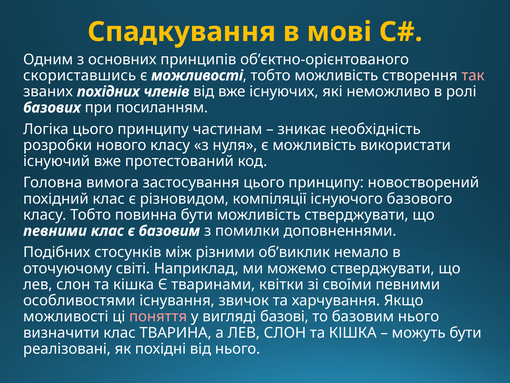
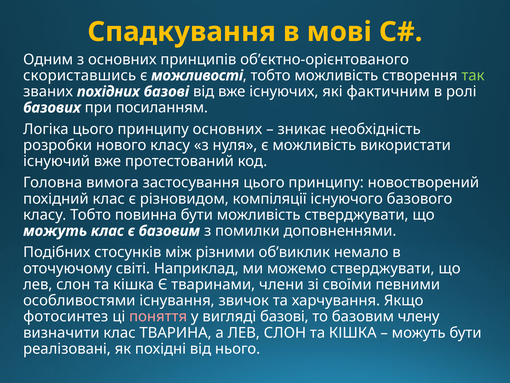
так colour: pink -> light green
похідних членів: членів -> базові
неможливо: неможливо -> фактичним
принципу частинам: частинам -> основних
певними at (55, 231): певними -> можуть
квітки: квітки -> члени
можливості at (66, 316): можливості -> фотосинтез
базовим нього: нього -> члену
